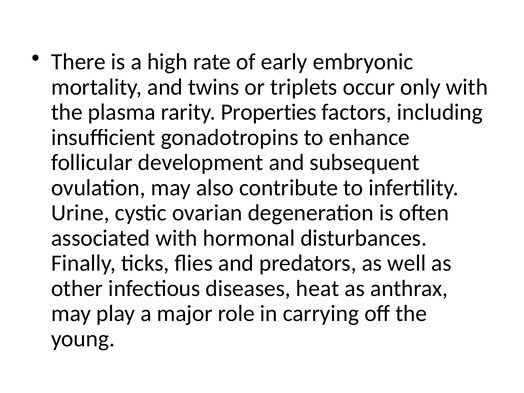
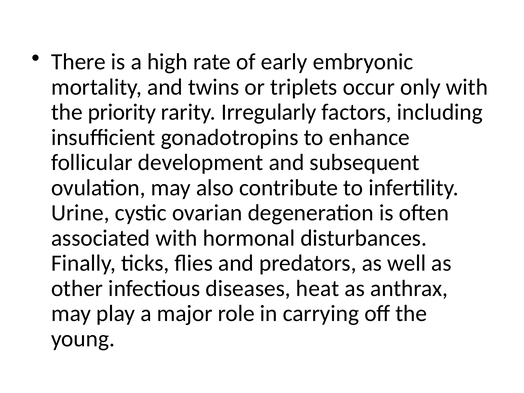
plasma: plasma -> priority
Properties: Properties -> Irregularly
